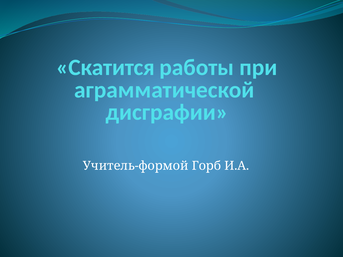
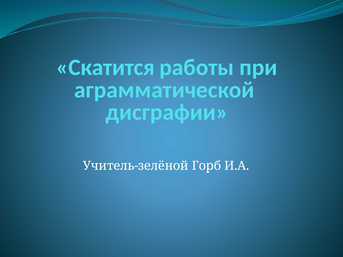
Учитель-формой: Учитель-формой -> Учитель-зелёной
